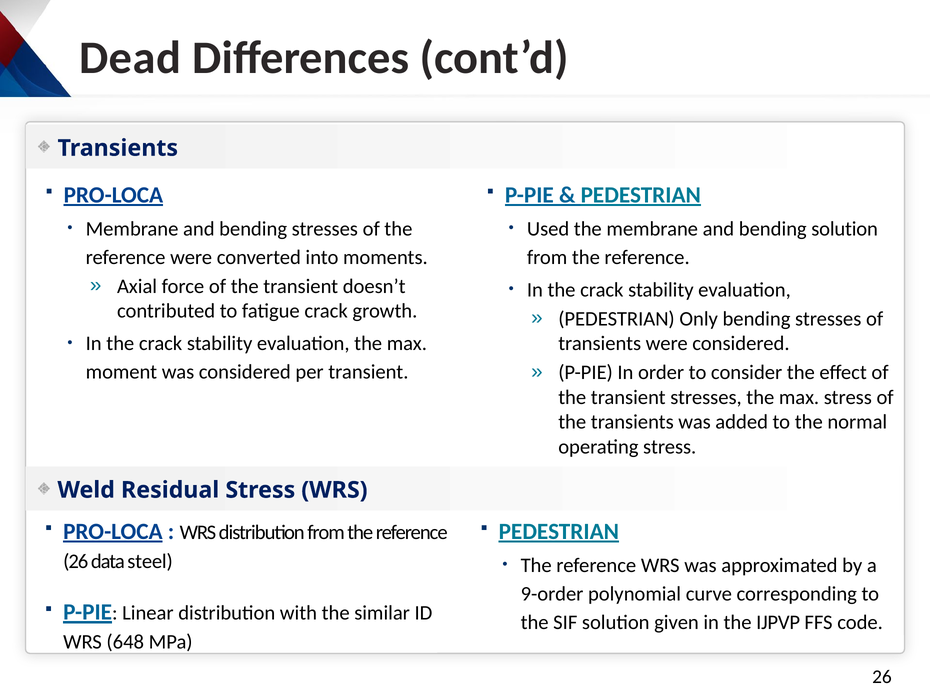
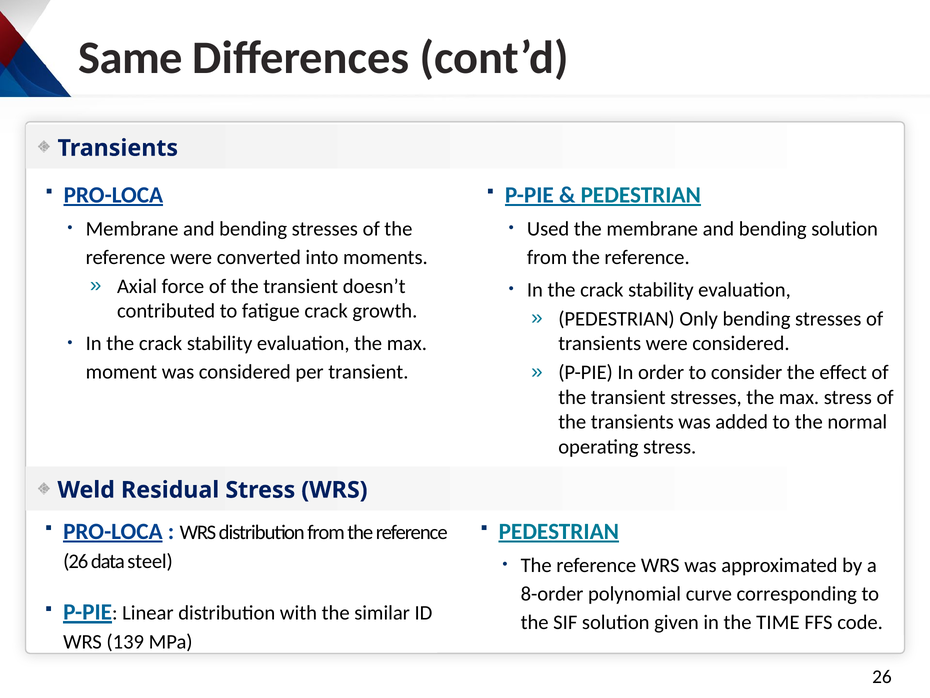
Dead: Dead -> Same
9-order: 9-order -> 8-order
IJPVP: IJPVP -> TIME
648: 648 -> 139
